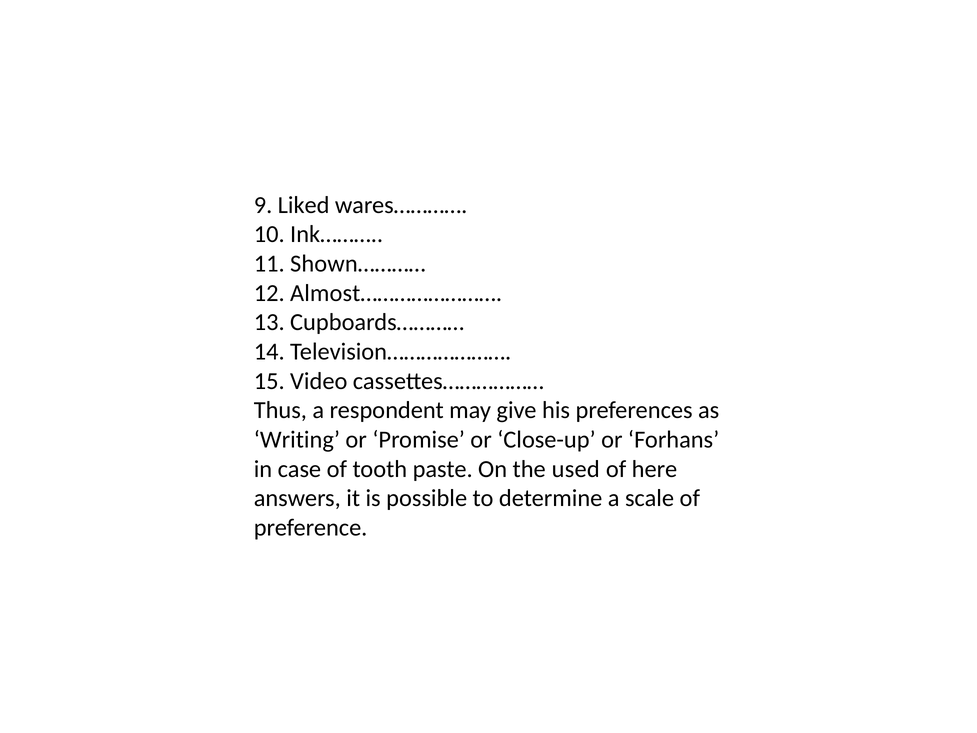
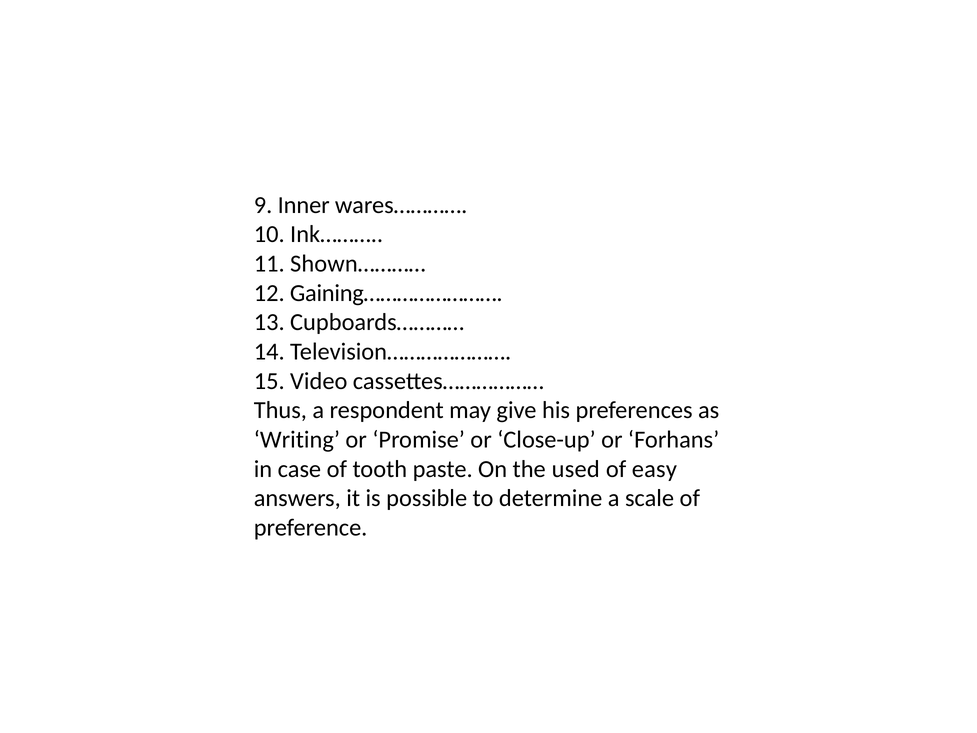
Liked: Liked -> Inner
Almost……………………: Almost…………………… -> Gaining……………………
here: here -> easy
